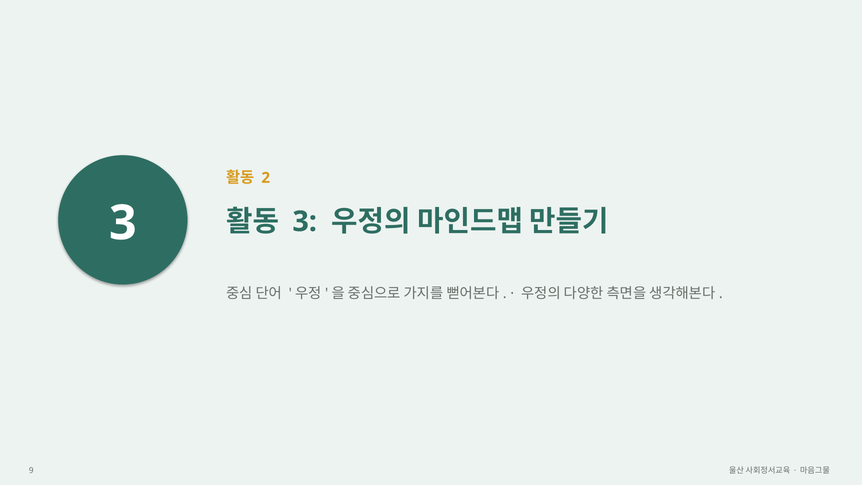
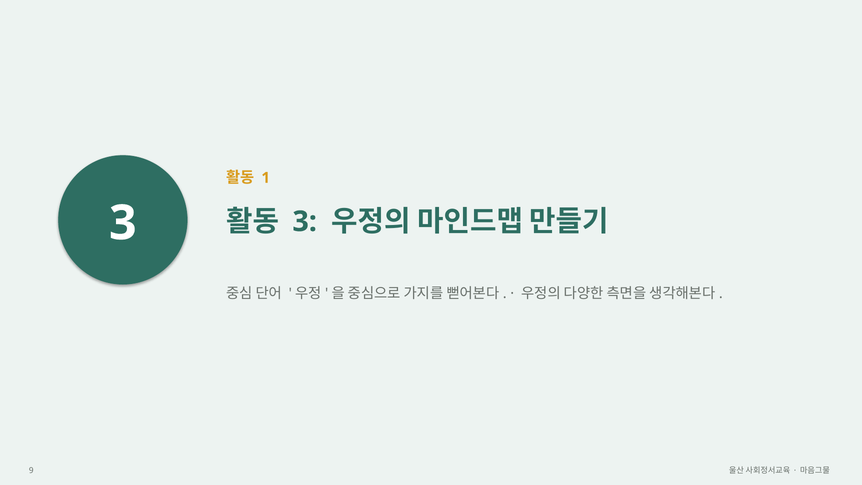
2: 2 -> 1
